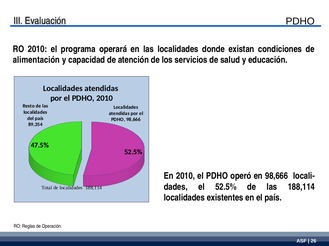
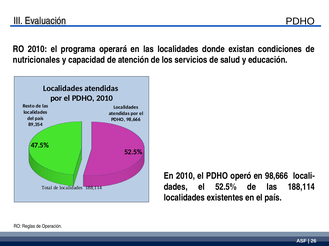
alimentación: alimentación -> nutricionales
